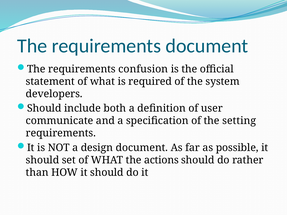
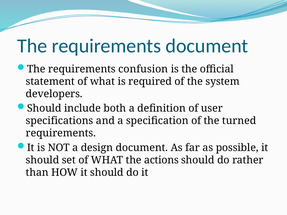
communicate: communicate -> specifications
setting: setting -> turned
